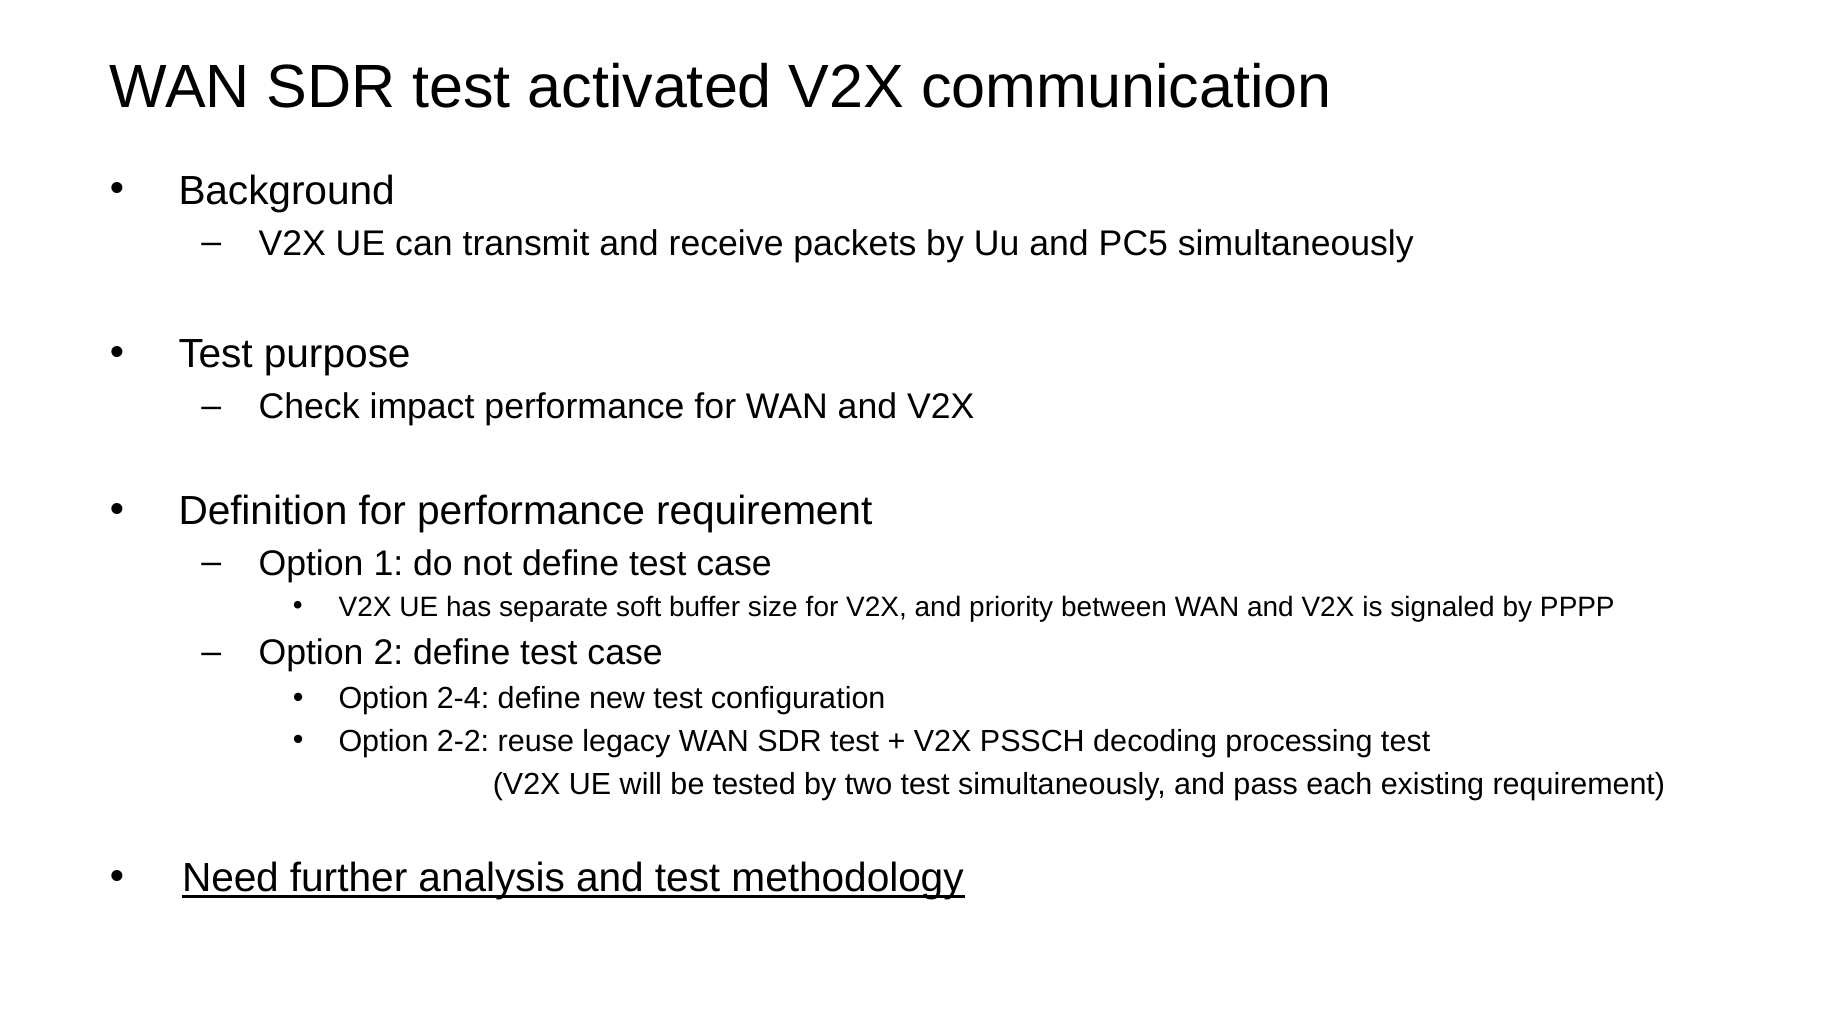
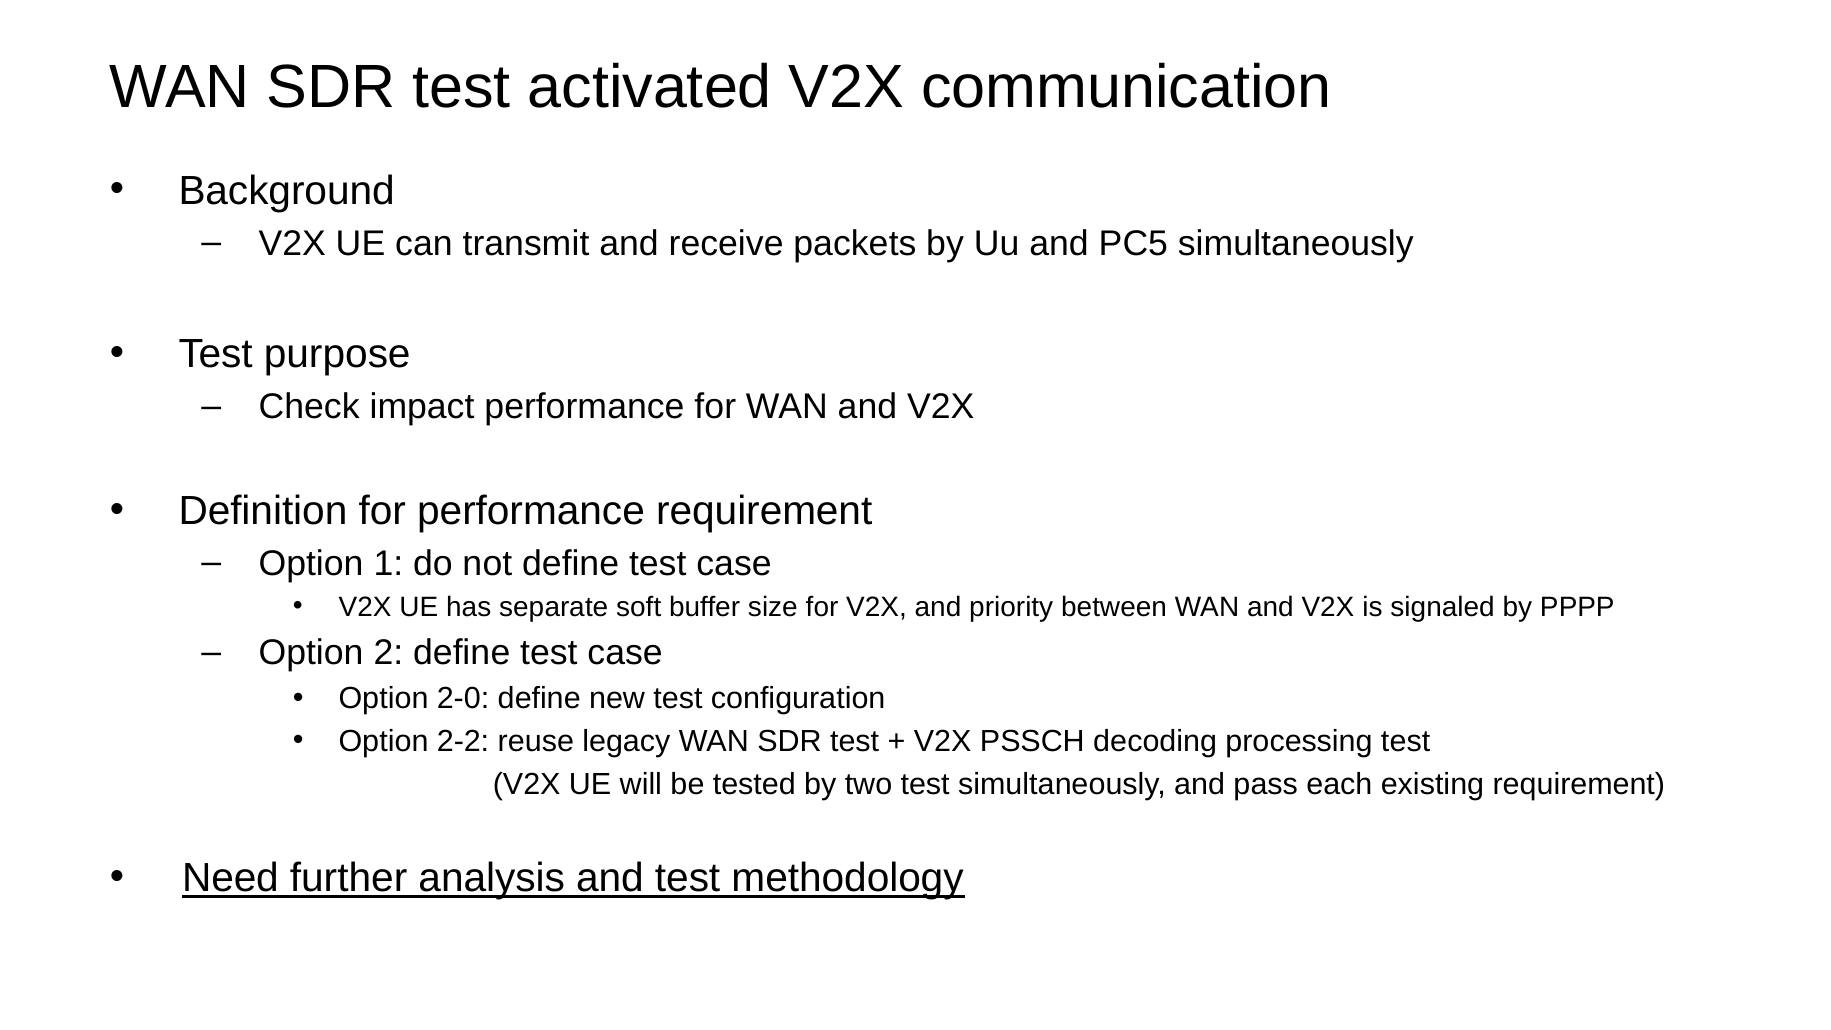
2-4: 2-4 -> 2-0
